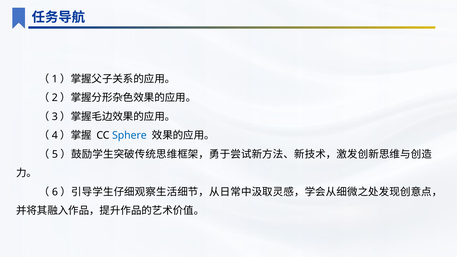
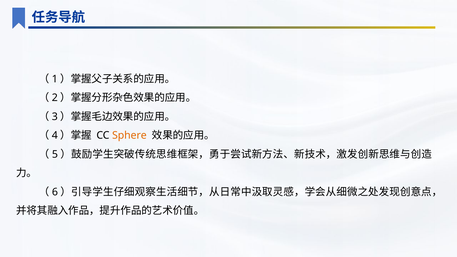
Sphere colour: blue -> orange
